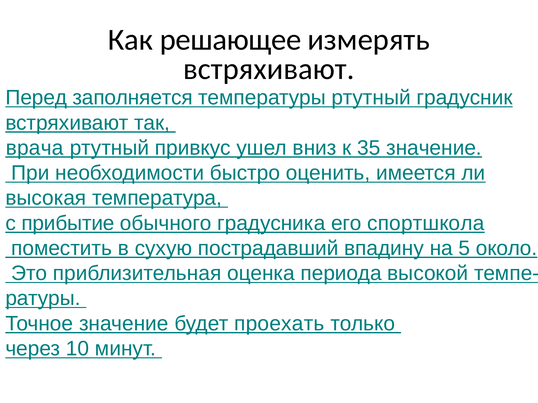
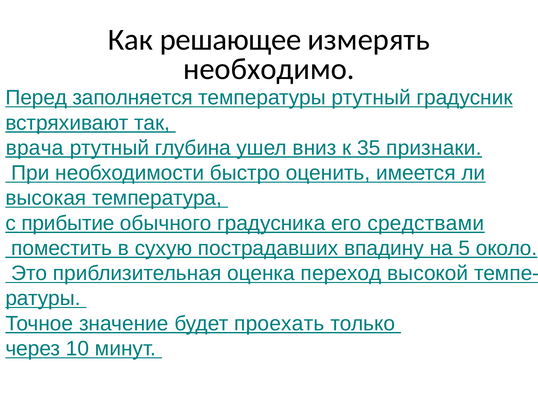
встряхивают at (269, 69): встряхивают -> необходимо
привкус: привкус -> глубина
35 значение: значение -> признаки
спортшкола: спортшкола -> средствами
пострадавший: пострадавший -> пострадавших
периода: периода -> переход
